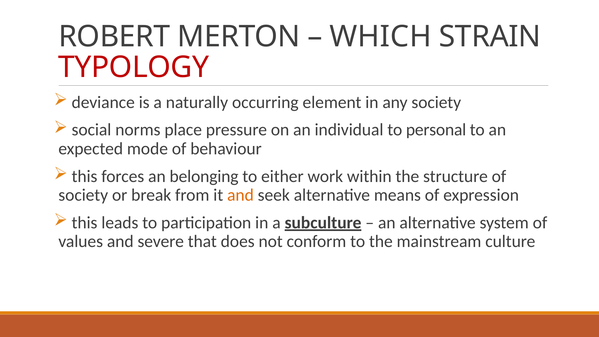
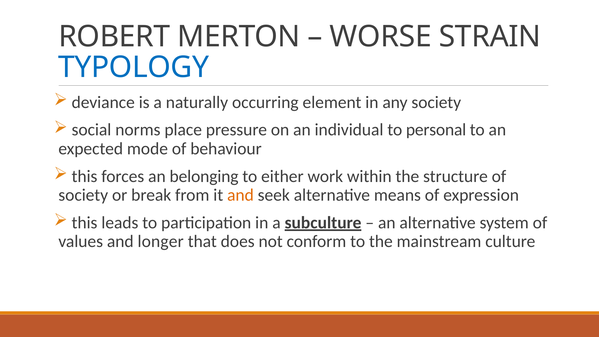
WHICH: WHICH -> WORSE
TYPOLOGY colour: red -> blue
severe: severe -> longer
